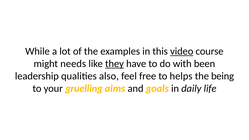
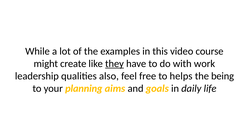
video underline: present -> none
needs: needs -> create
been: been -> work
gruelling: gruelling -> planning
